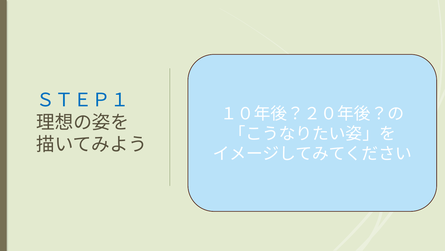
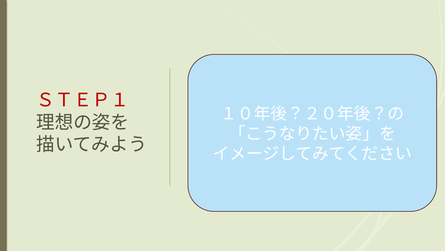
ＳＴＥＰ１ colour: blue -> red
